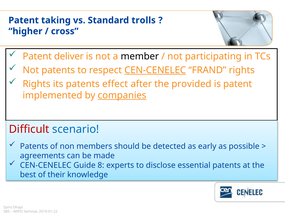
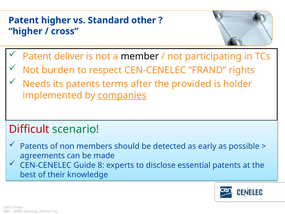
Patent taking: taking -> higher
trolls: trolls -> other
Not patents: patents -> burden
CEN-CENELEC at (155, 70) underline: present -> none
Rights at (37, 84): Rights -> Needs
effect: effect -> terms
is patent: patent -> holder
scenario colour: blue -> green
